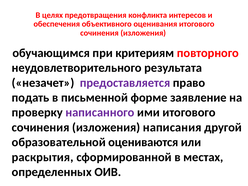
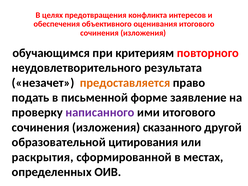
предоставляется colour: purple -> orange
написания: написания -> сказанного
оцениваются: оцениваются -> цитирования
